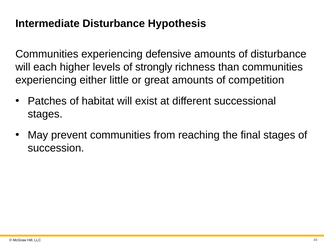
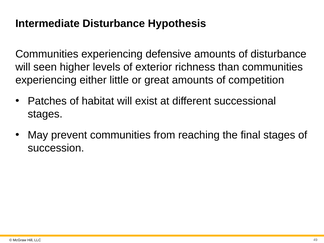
each: each -> seen
strongly: strongly -> exterior
